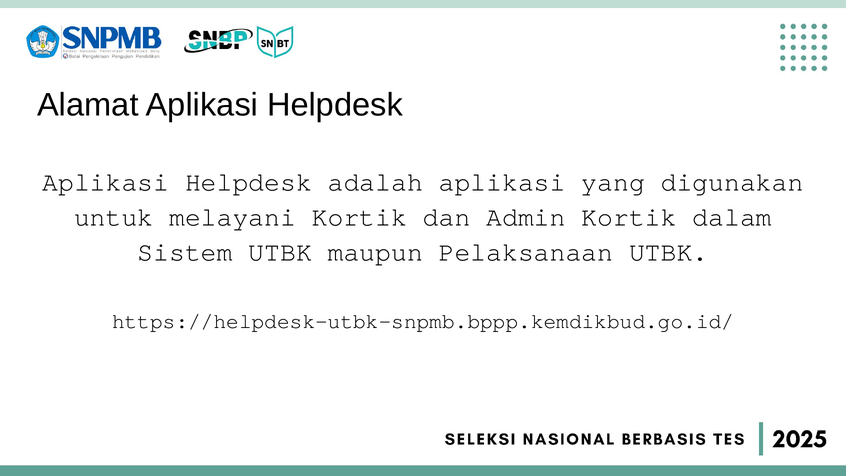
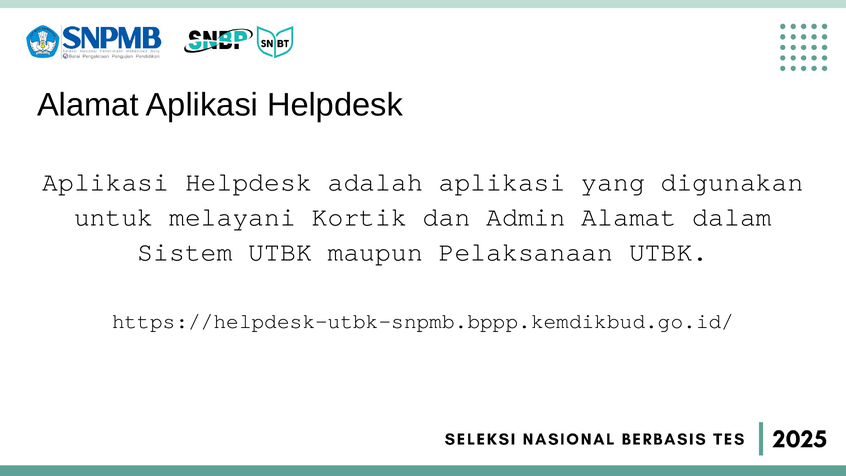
Admin Kortik: Kortik -> Alamat
